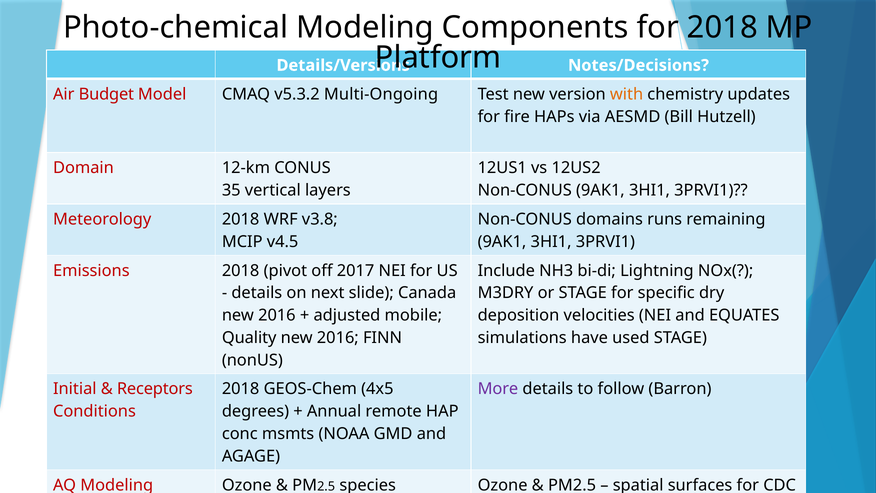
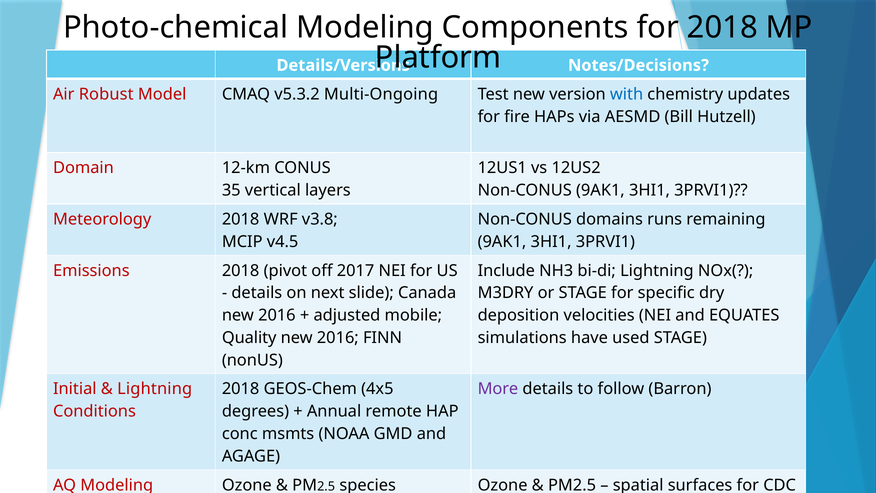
Budget: Budget -> Robust
with colour: orange -> blue
Receptors at (155, 389): Receptors -> Lightning
